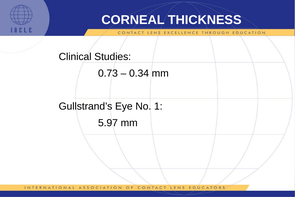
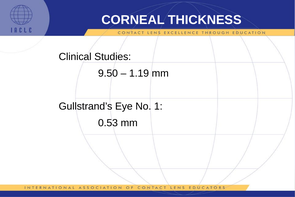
0.73: 0.73 -> 9.50
0.34: 0.34 -> 1.19
5.97: 5.97 -> 0.53
